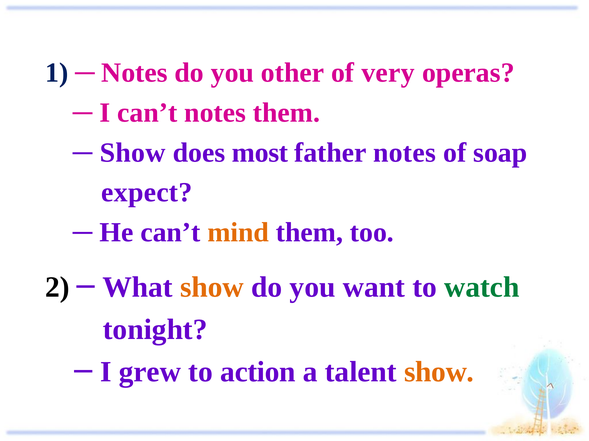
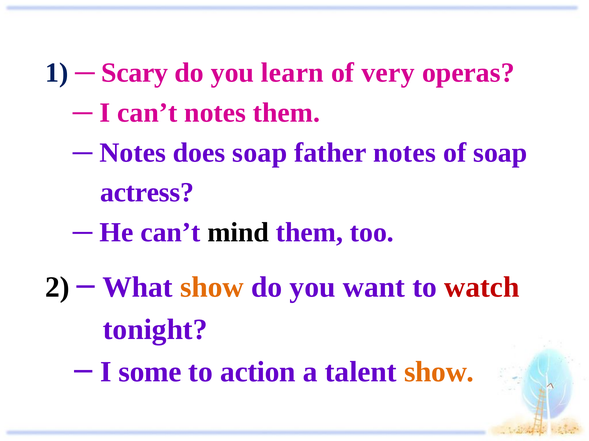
Notes at (134, 73): Notes -> Scary
other: other -> learn
Show at (133, 153): Show -> Notes
does most: most -> soap
expect: expect -> actress
mind colour: orange -> black
watch colour: green -> red
grew: grew -> some
